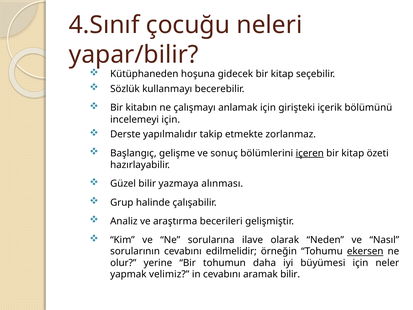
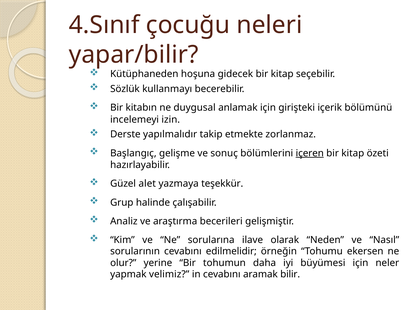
çalışmayı: çalışmayı -> duygusal
incelemeyi için: için -> izin
Güzel bilir: bilir -> alet
alınması: alınması -> teşekkür
ekersen underline: present -> none
